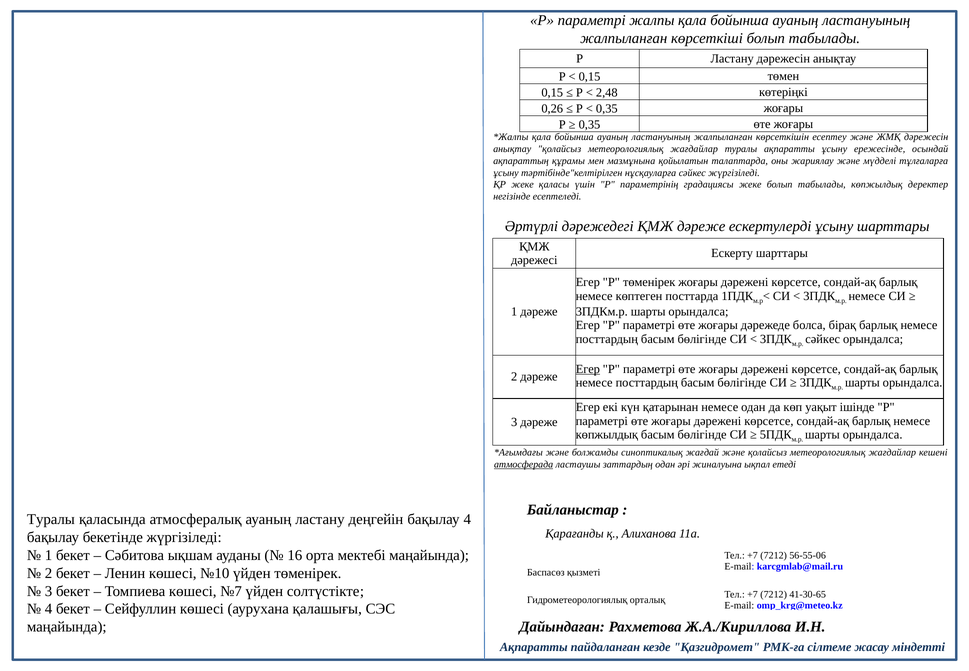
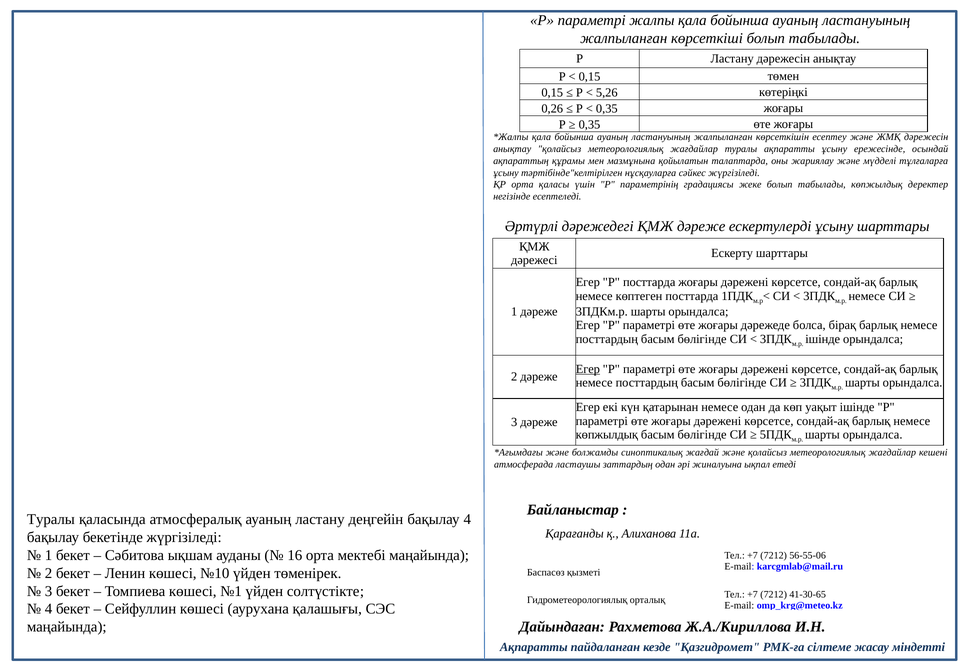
2,48: 2,48 -> 5,26
ҚР жеке: жеке -> орта
Р төменірек: төменірек -> посттарда
сәйкес at (823, 339): сәйкес -> ішінде
атмосферада underline: present -> none
№7: №7 -> №1
